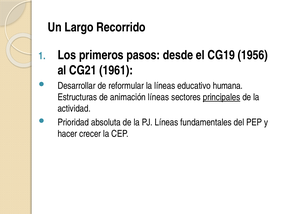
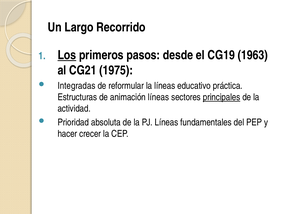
Los underline: none -> present
1956: 1956 -> 1963
1961: 1961 -> 1975
Desarrollar: Desarrollar -> Integradas
humana: humana -> práctica
